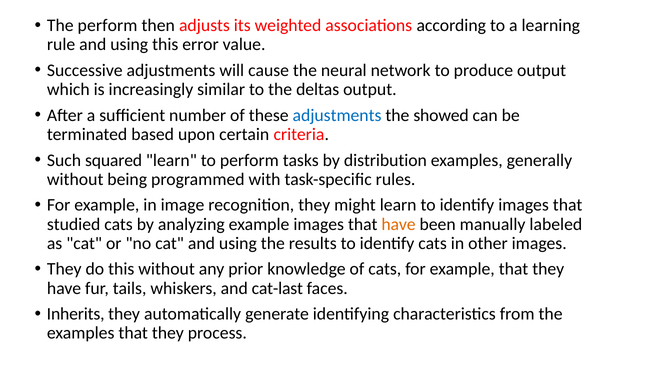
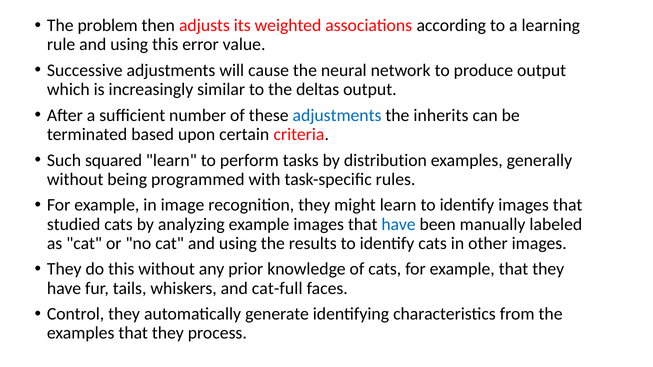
The perform: perform -> problem
showed: showed -> inherits
have at (399, 224) colour: orange -> blue
cat-last: cat-last -> cat-full
Inherits: Inherits -> Control
